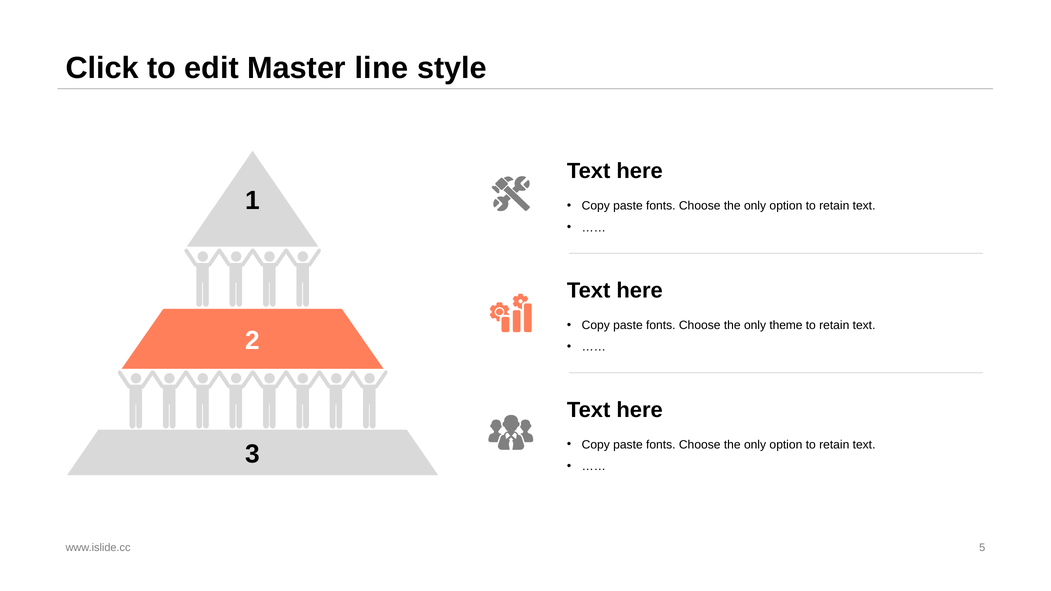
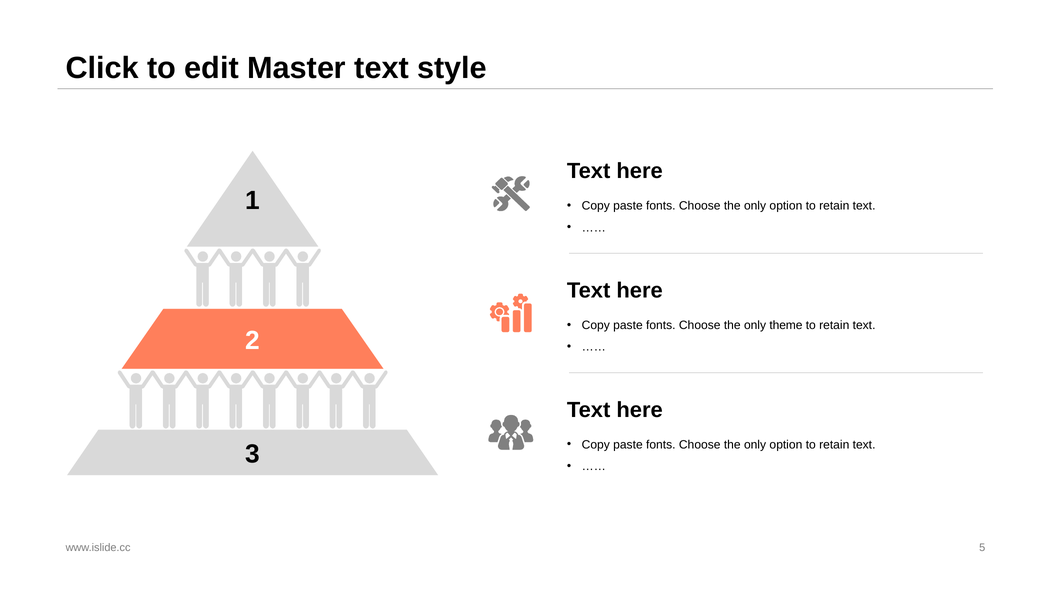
Master line: line -> text
